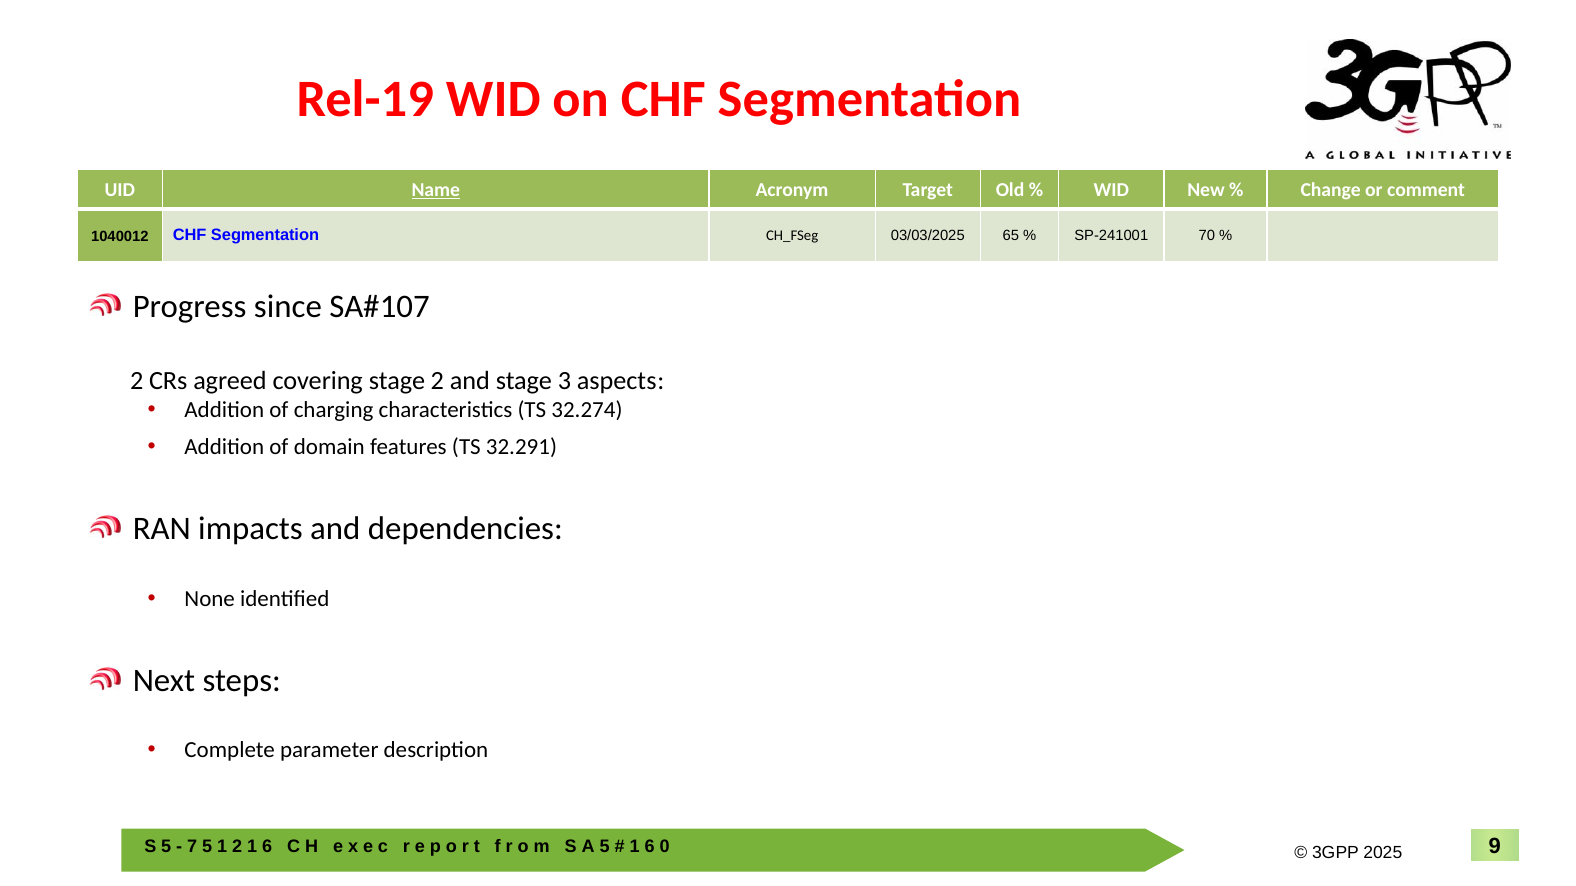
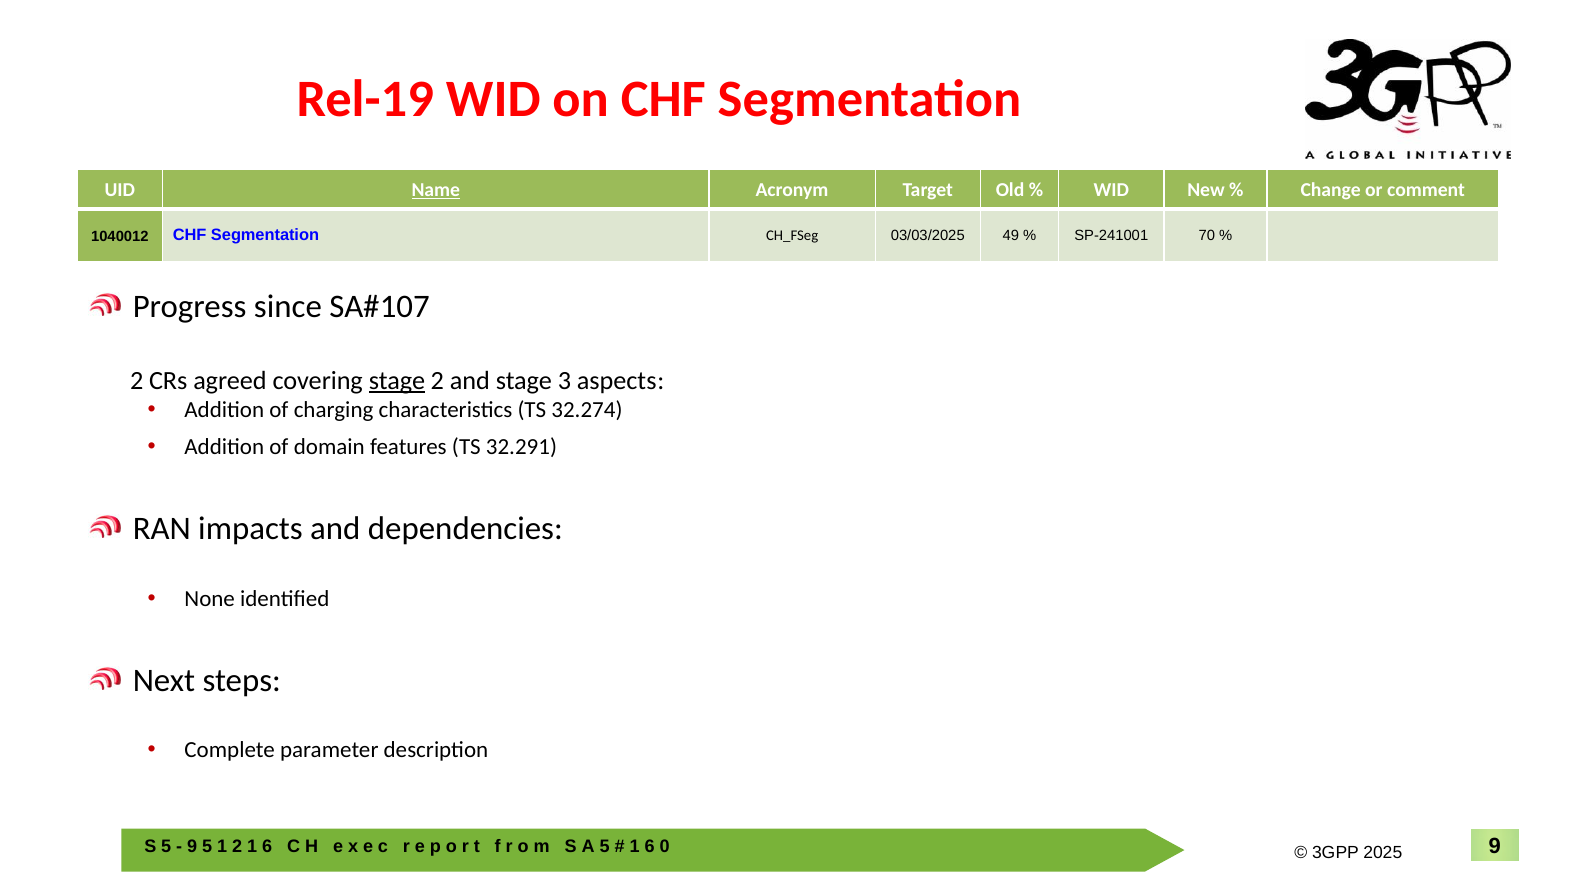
65: 65 -> 49
stage at (397, 381) underline: none -> present
7 at (192, 847): 7 -> 9
